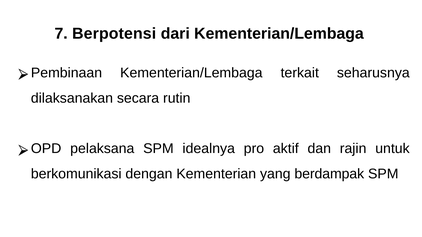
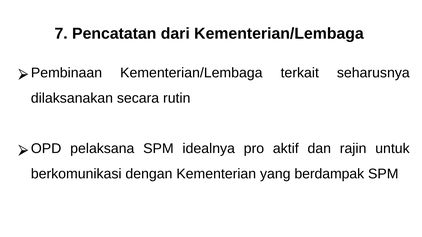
Berpotensi: Berpotensi -> Pencatatan
